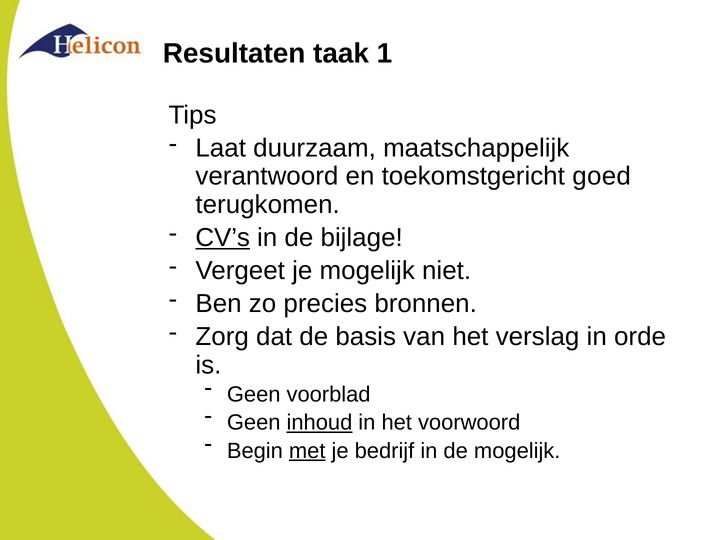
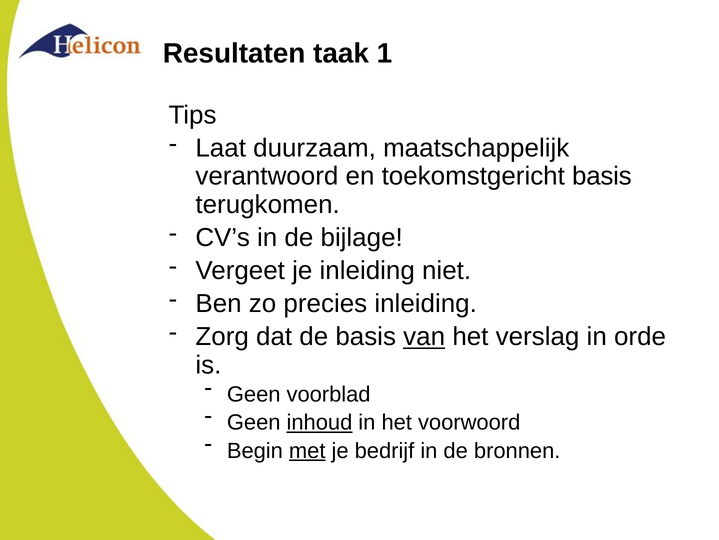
toekomstgericht goed: goed -> basis
CV’s underline: present -> none
je mogelijk: mogelijk -> inleiding
precies bronnen: bronnen -> inleiding
van underline: none -> present
de mogelijk: mogelijk -> bronnen
